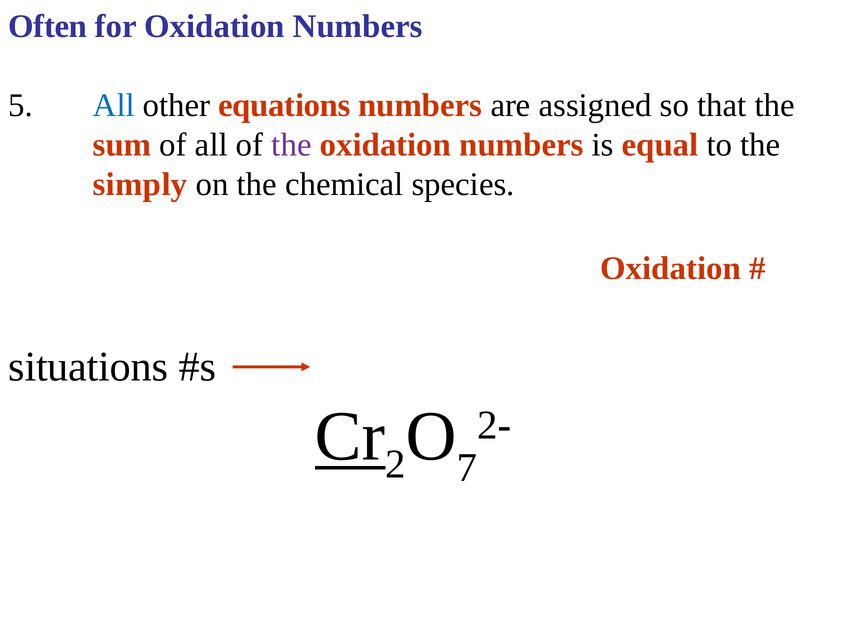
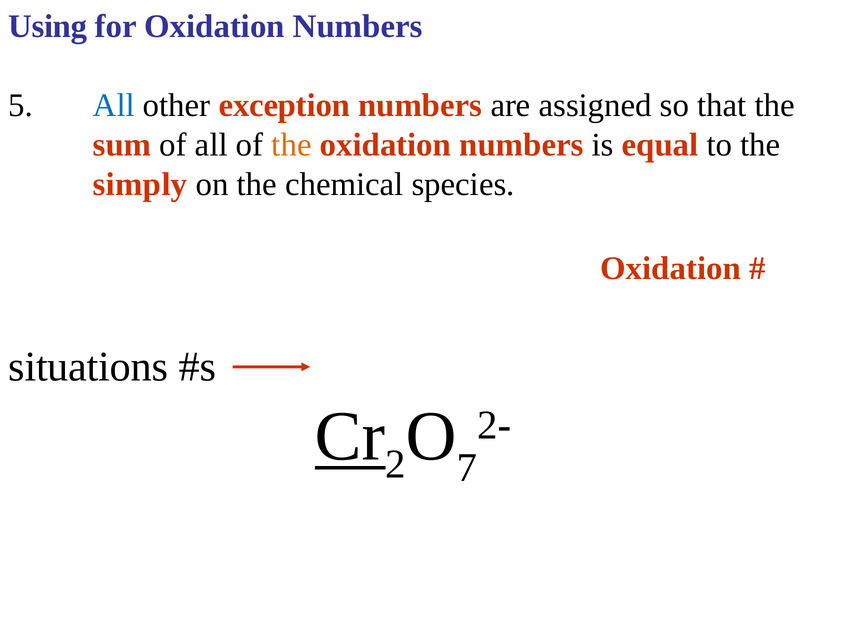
Often: Often -> Using
equations: equations -> exception
the at (292, 145) colour: purple -> orange
